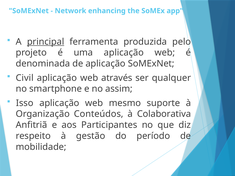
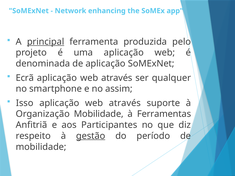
Civil: Civil -> Ecrã
mesmo at (125, 103): mesmo -> através
Organização Conteúdos: Conteúdos -> Mobilidade
Colaborativa: Colaborativa -> Ferramentas
gestão underline: none -> present
